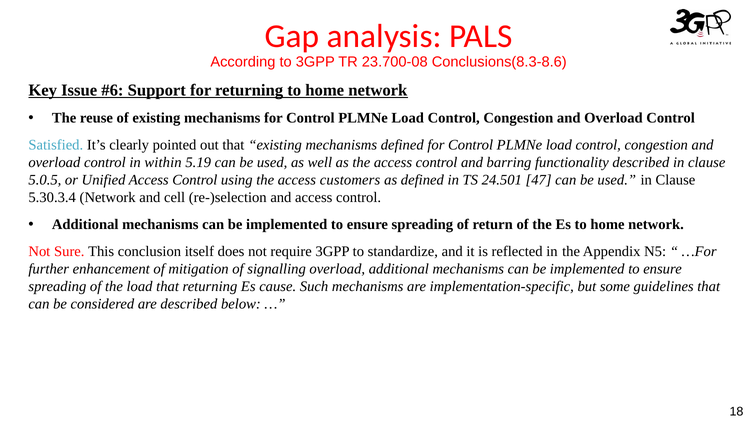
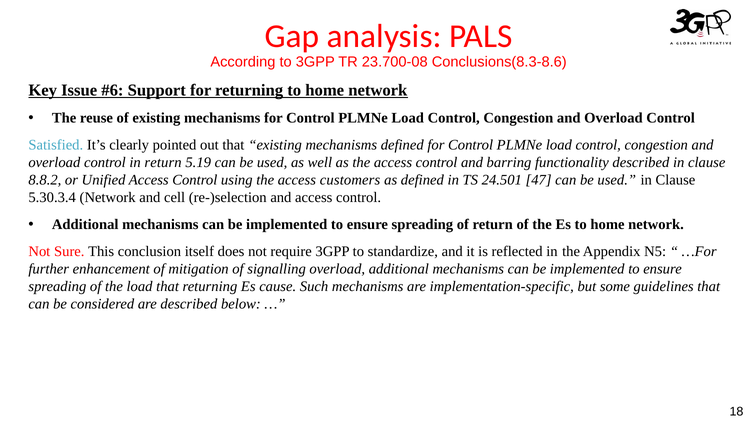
in within: within -> return
5.0.5: 5.0.5 -> 8.8.2
